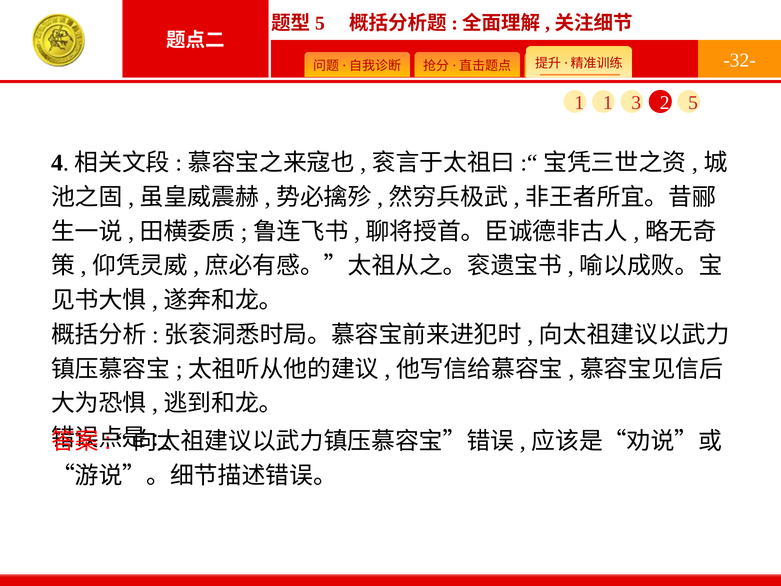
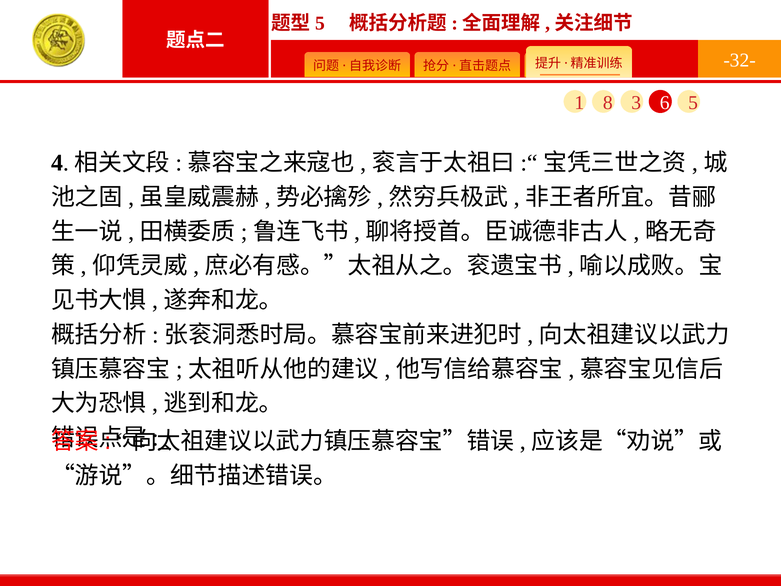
1 1: 1 -> 8
2: 2 -> 6
